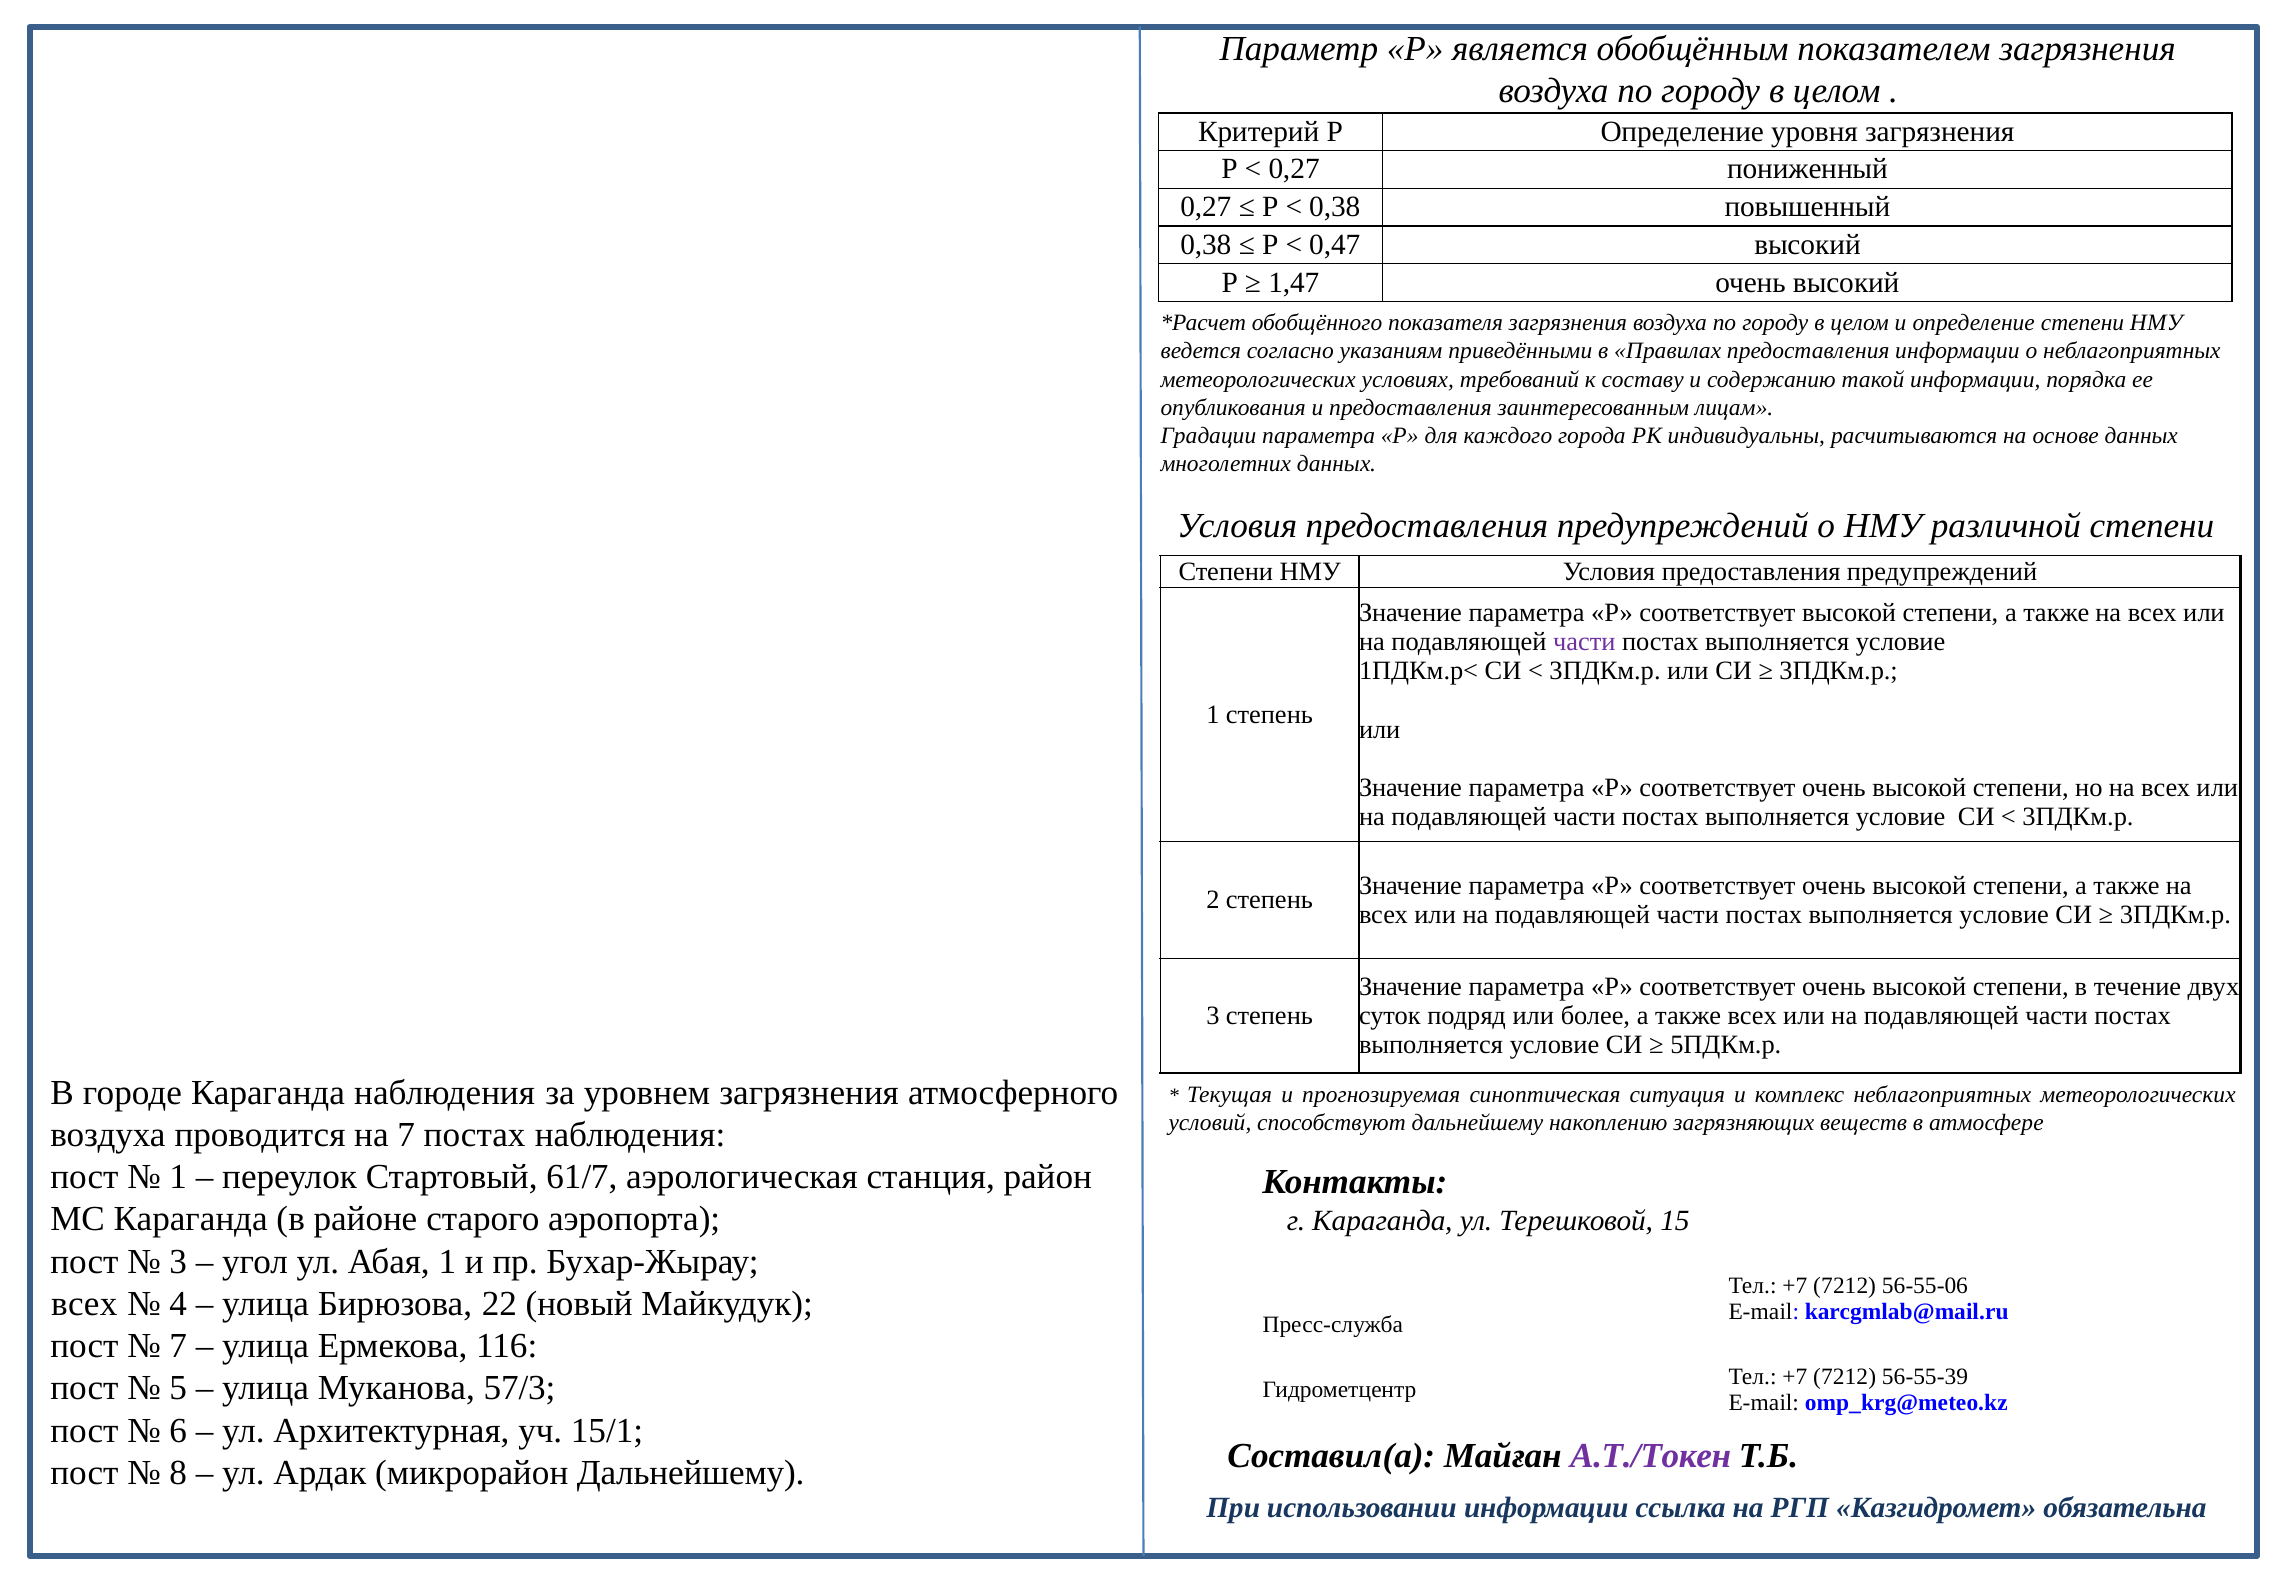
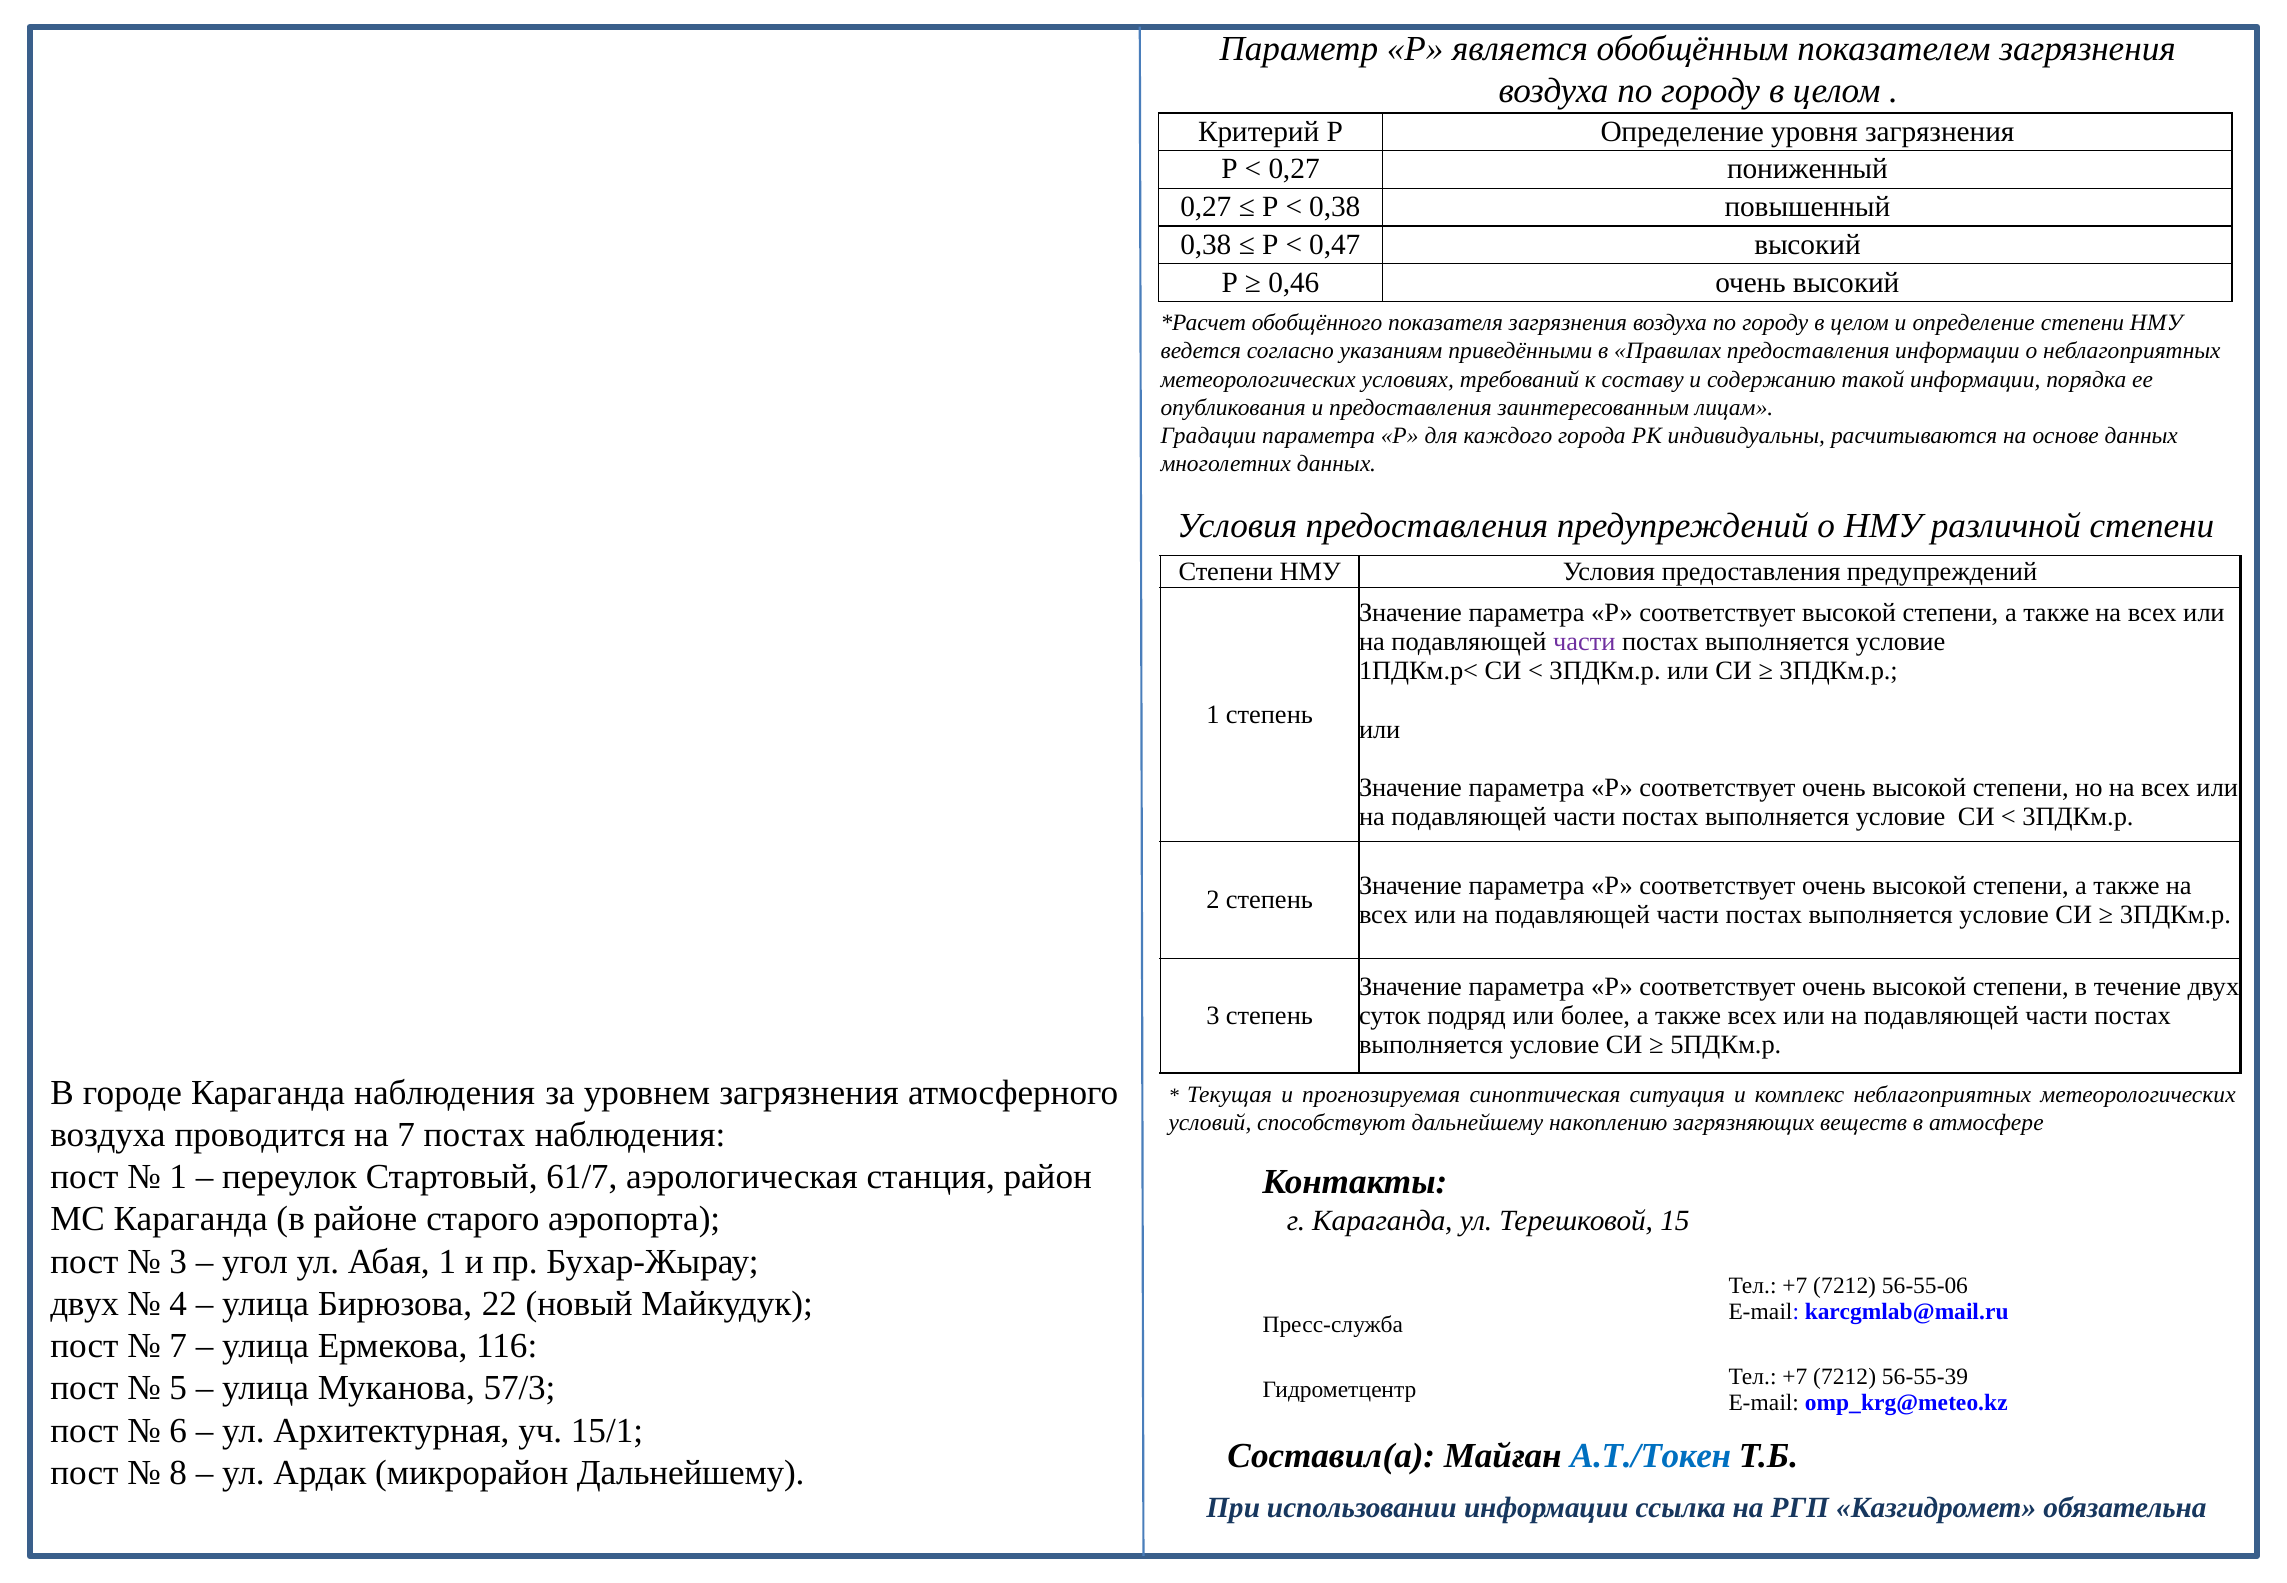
1,47: 1,47 -> 0,46
всех at (84, 1304): всех -> двух
А.Т./Токен colour: purple -> blue
